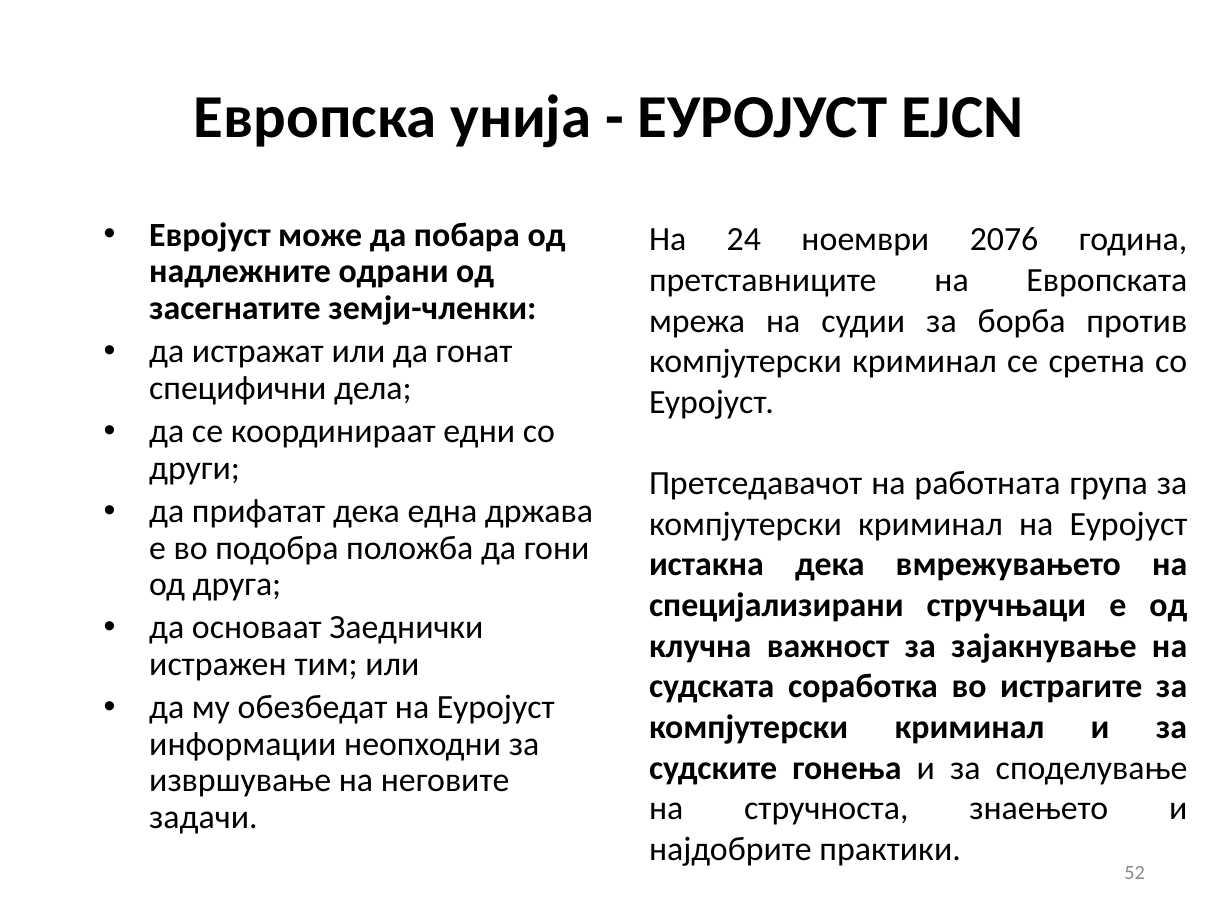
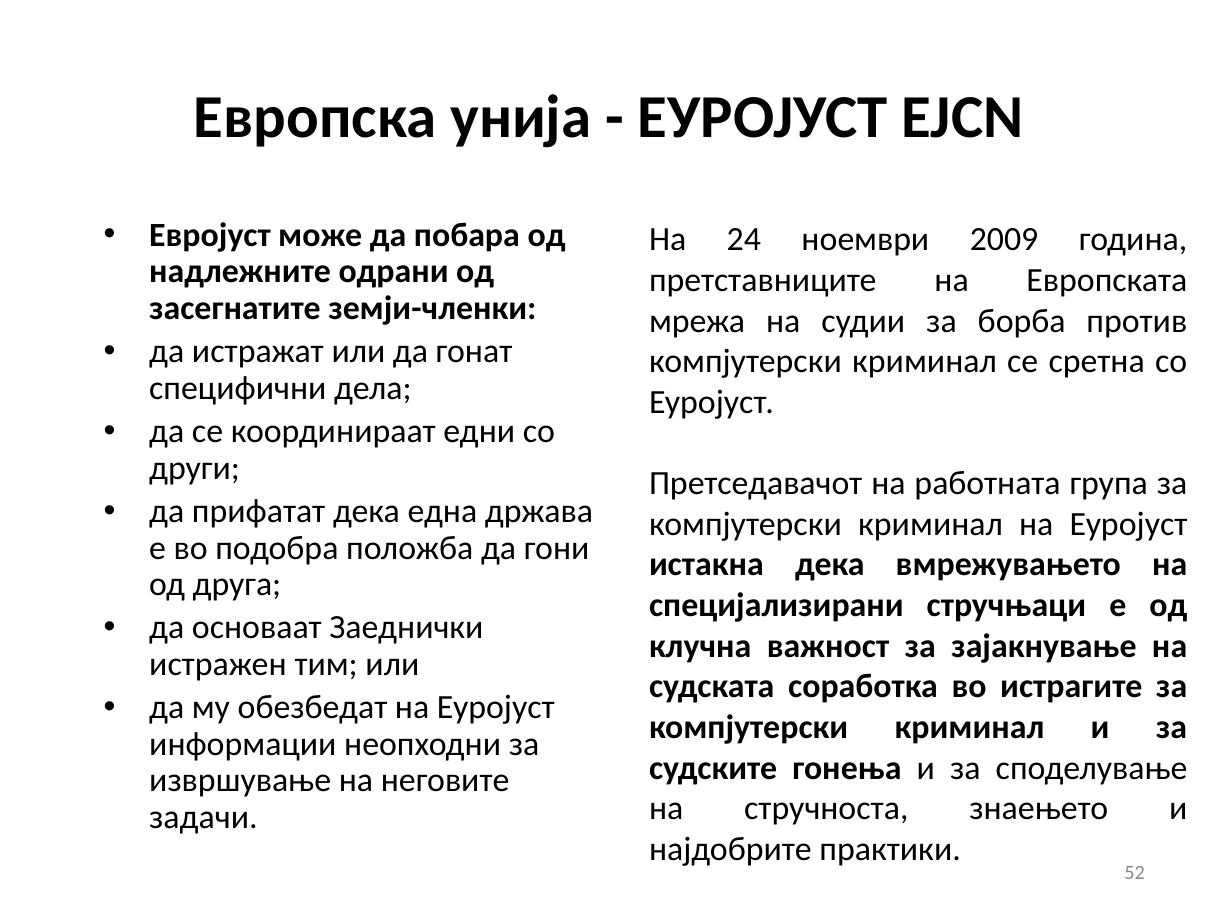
2076: 2076 -> 2009
